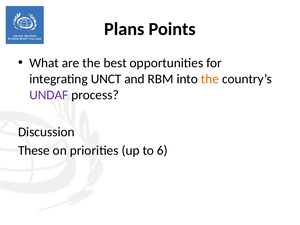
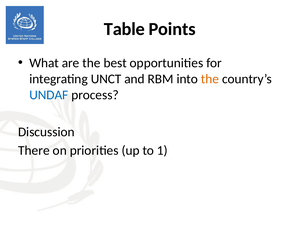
Plans: Plans -> Table
UNDAF colour: purple -> blue
These: These -> There
6: 6 -> 1
